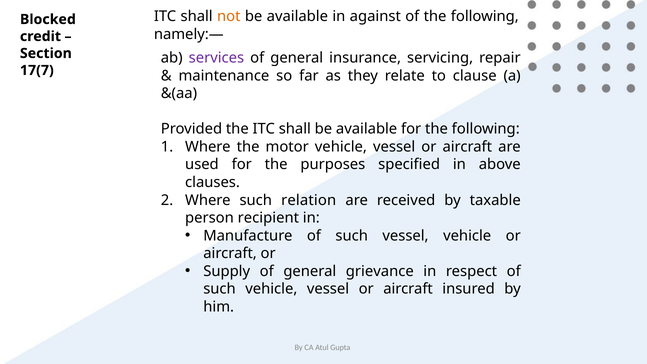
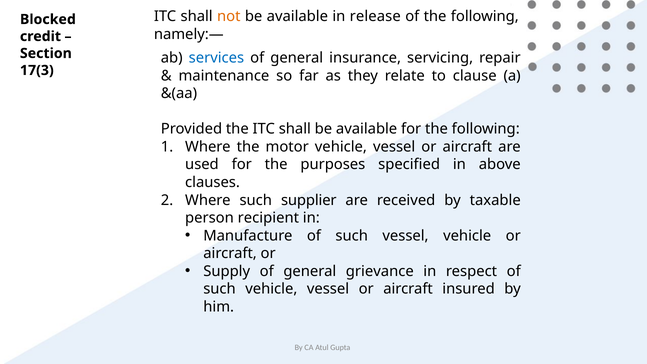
against: against -> release
services colour: purple -> blue
17(7: 17(7 -> 17(3
relation: relation -> supplier
